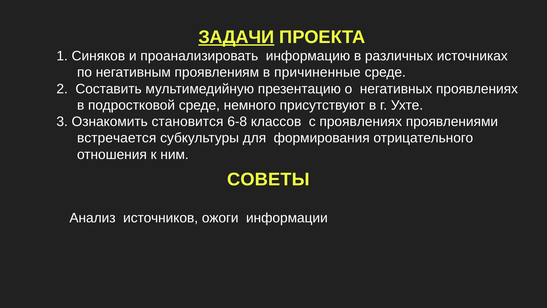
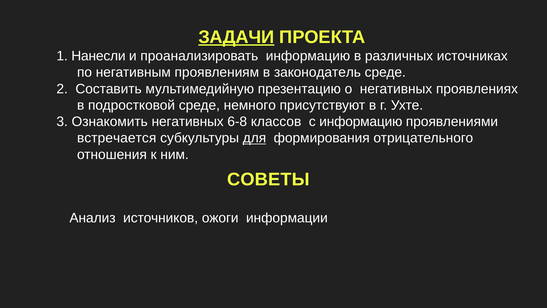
Синяков: Синяков -> Нанесли
причиненные: причиненные -> законодатель
Ознакомить становится: становится -> негативных
с проявлениях: проявлениях -> информацию
для underline: none -> present
